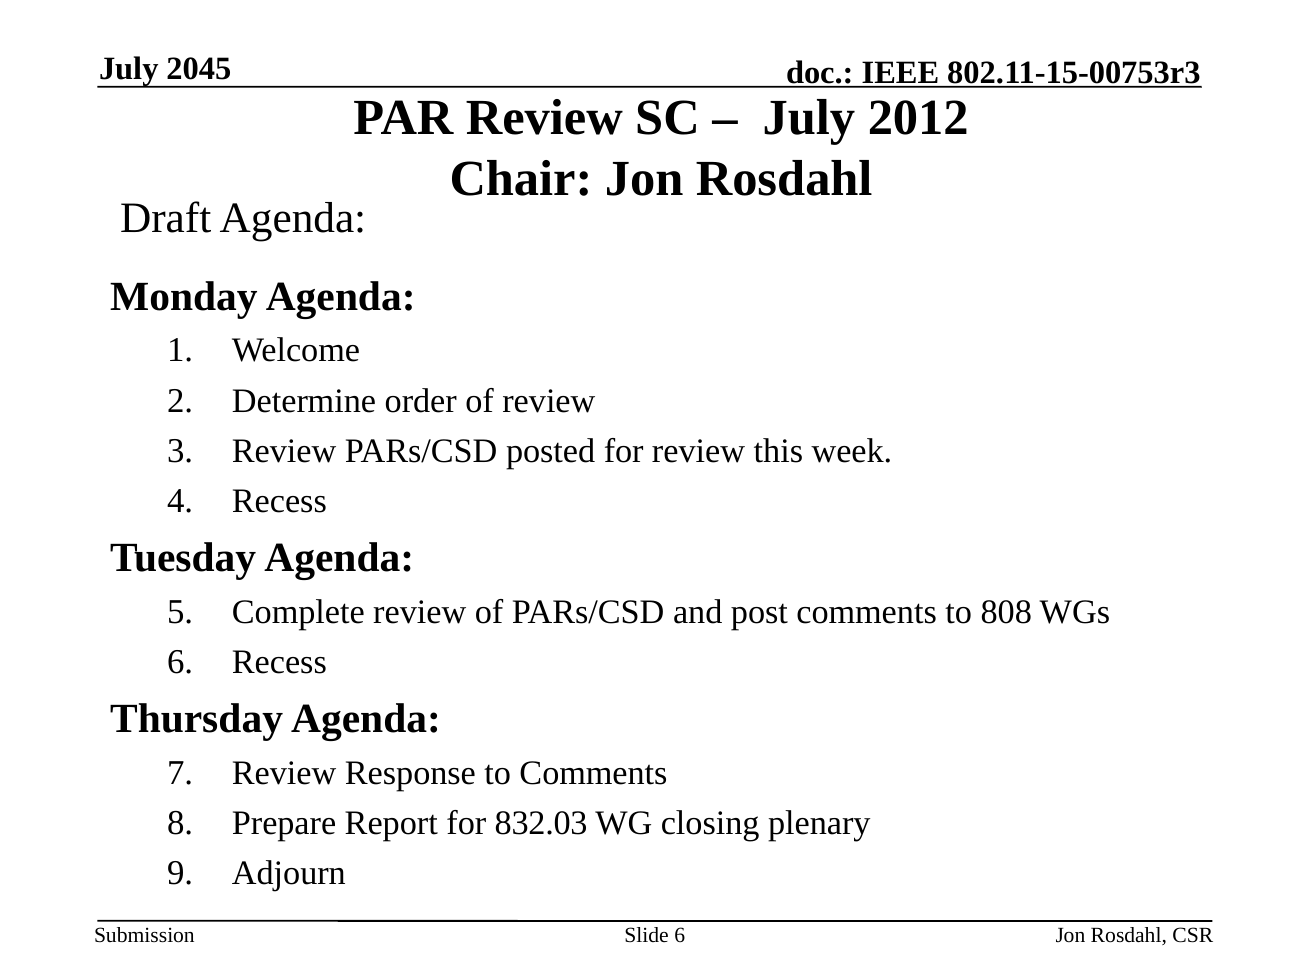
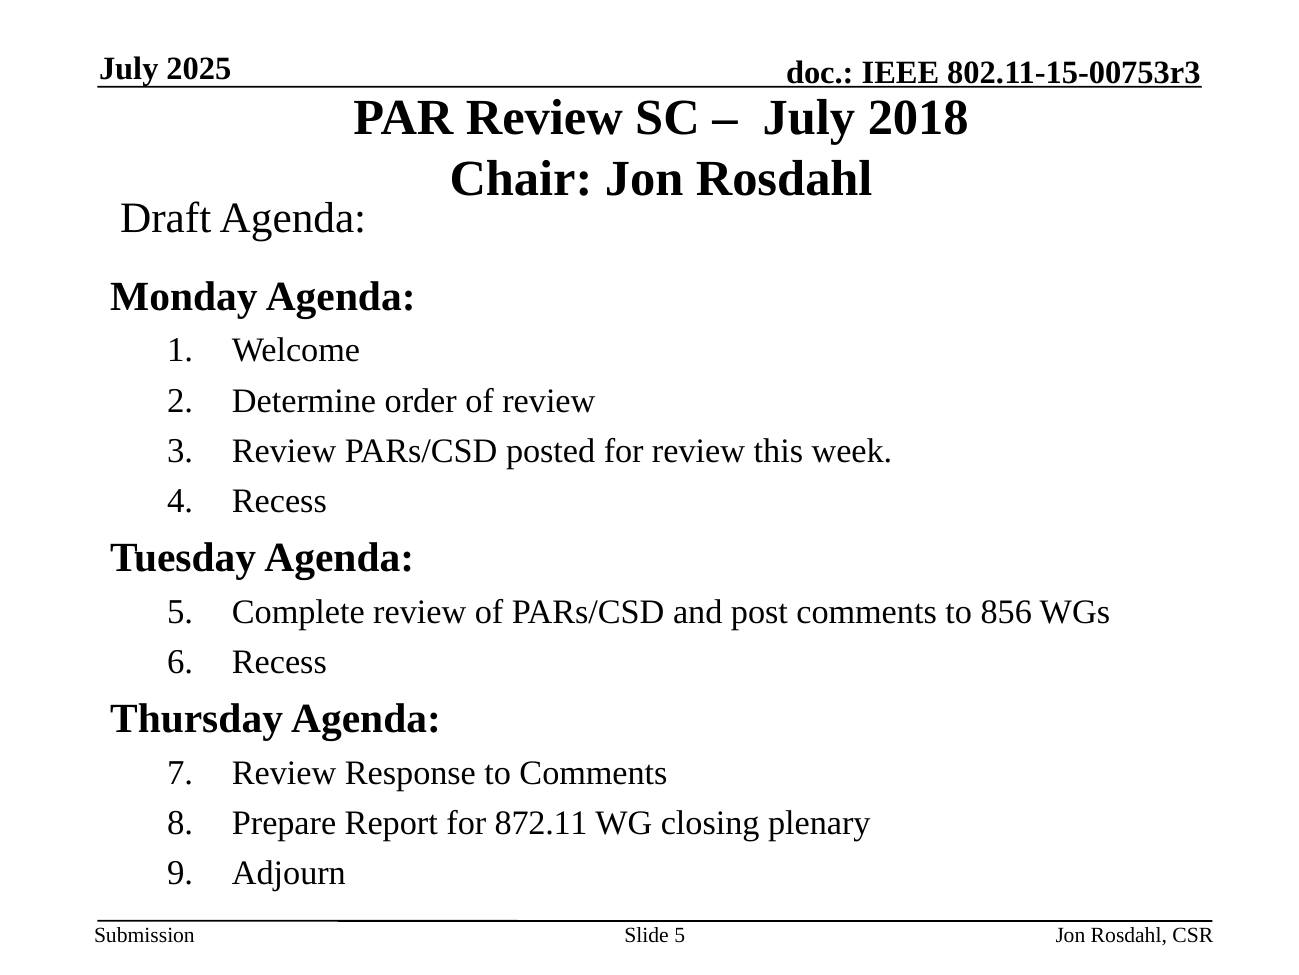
2045: 2045 -> 2025
2012: 2012 -> 2018
808: 808 -> 856
832.03: 832.03 -> 872.11
Slide 6: 6 -> 5
